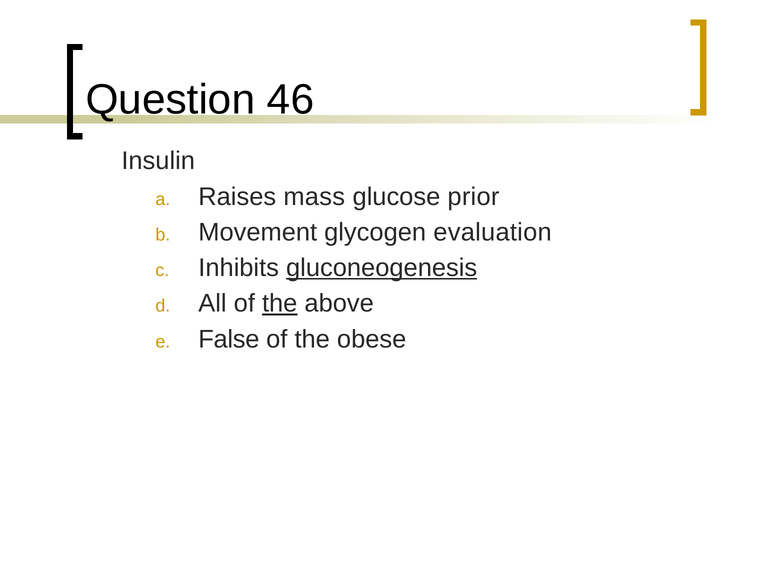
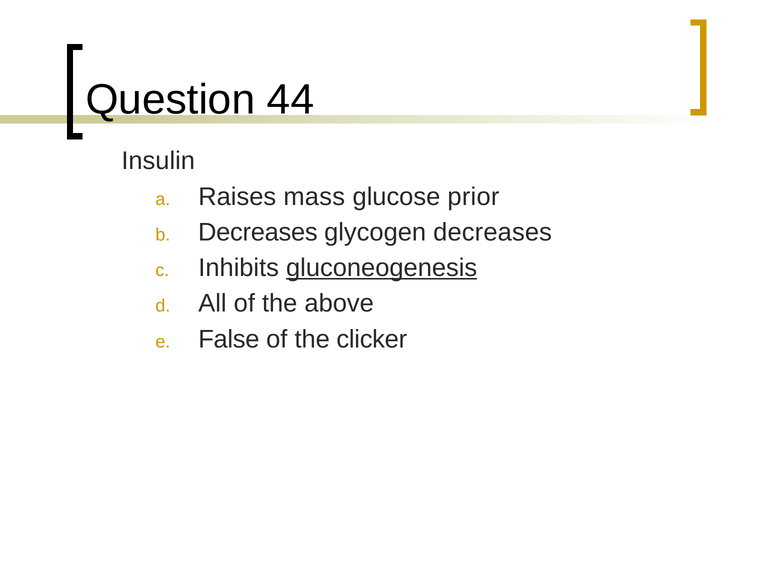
46: 46 -> 44
Movement at (258, 232): Movement -> Decreases
glycogen evaluation: evaluation -> decreases
the at (280, 304) underline: present -> none
obese: obese -> clicker
